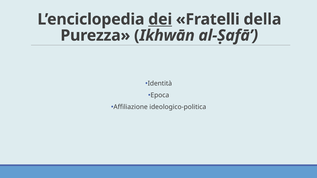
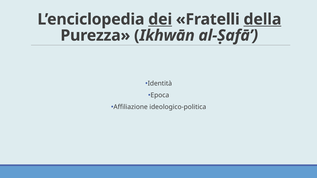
della underline: none -> present
